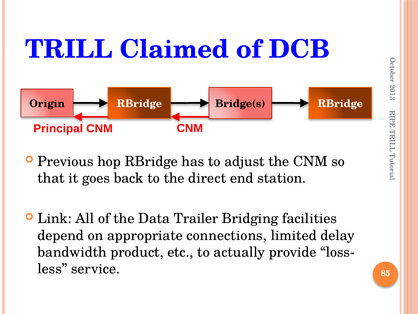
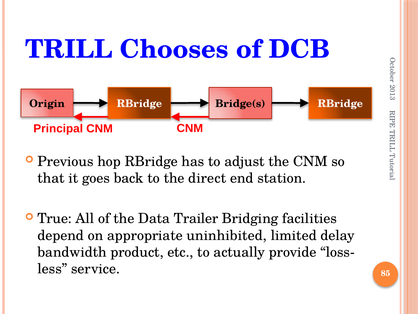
Claimed: Claimed -> Chooses
Link: Link -> True
connections: connections -> uninhibited
